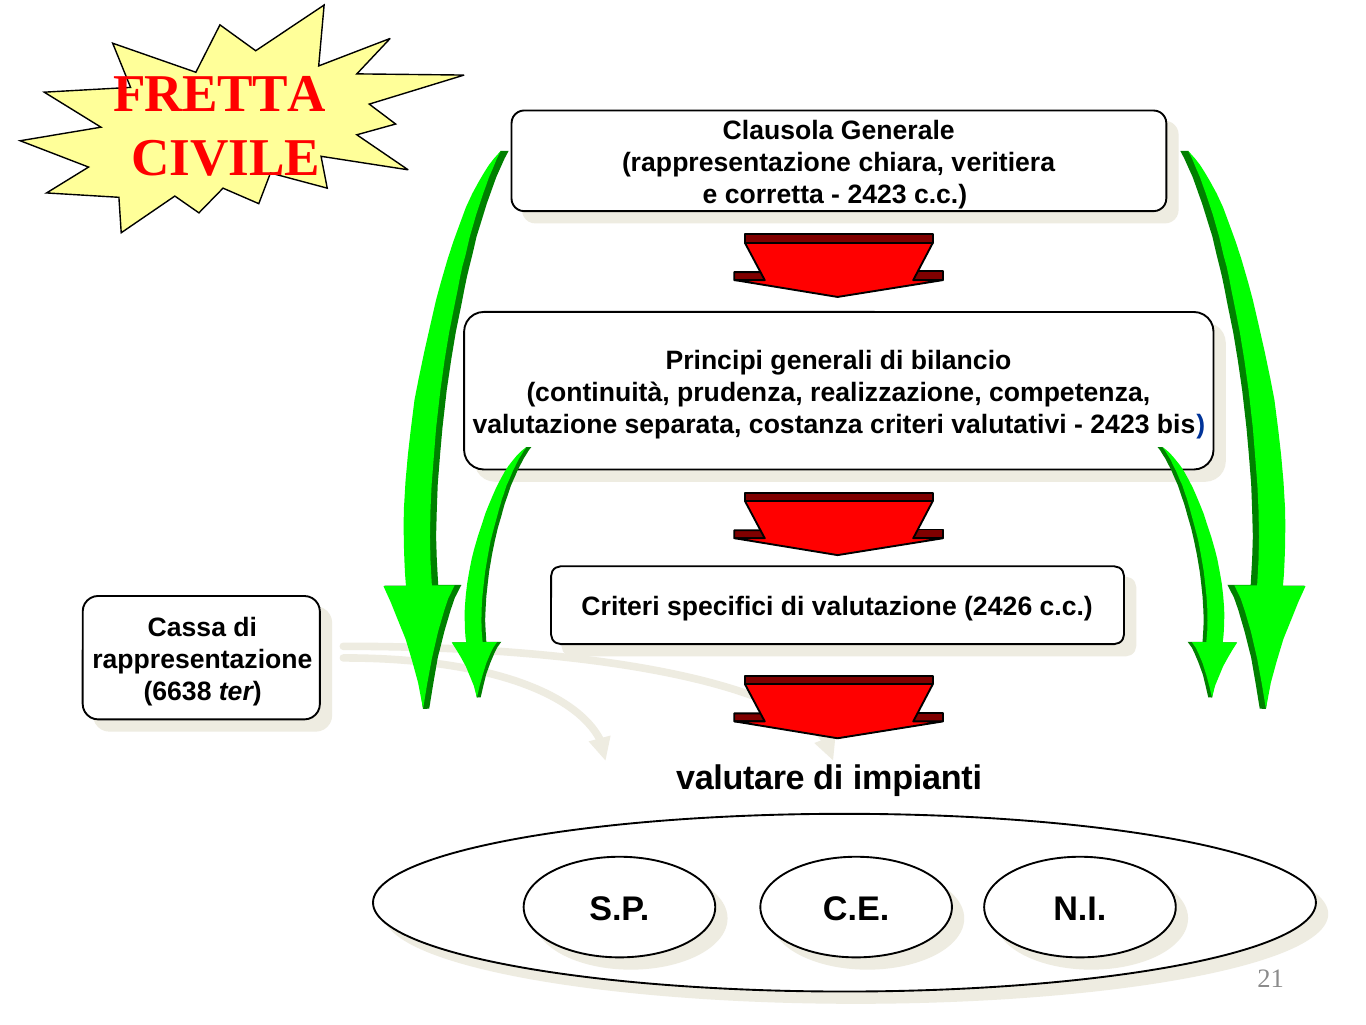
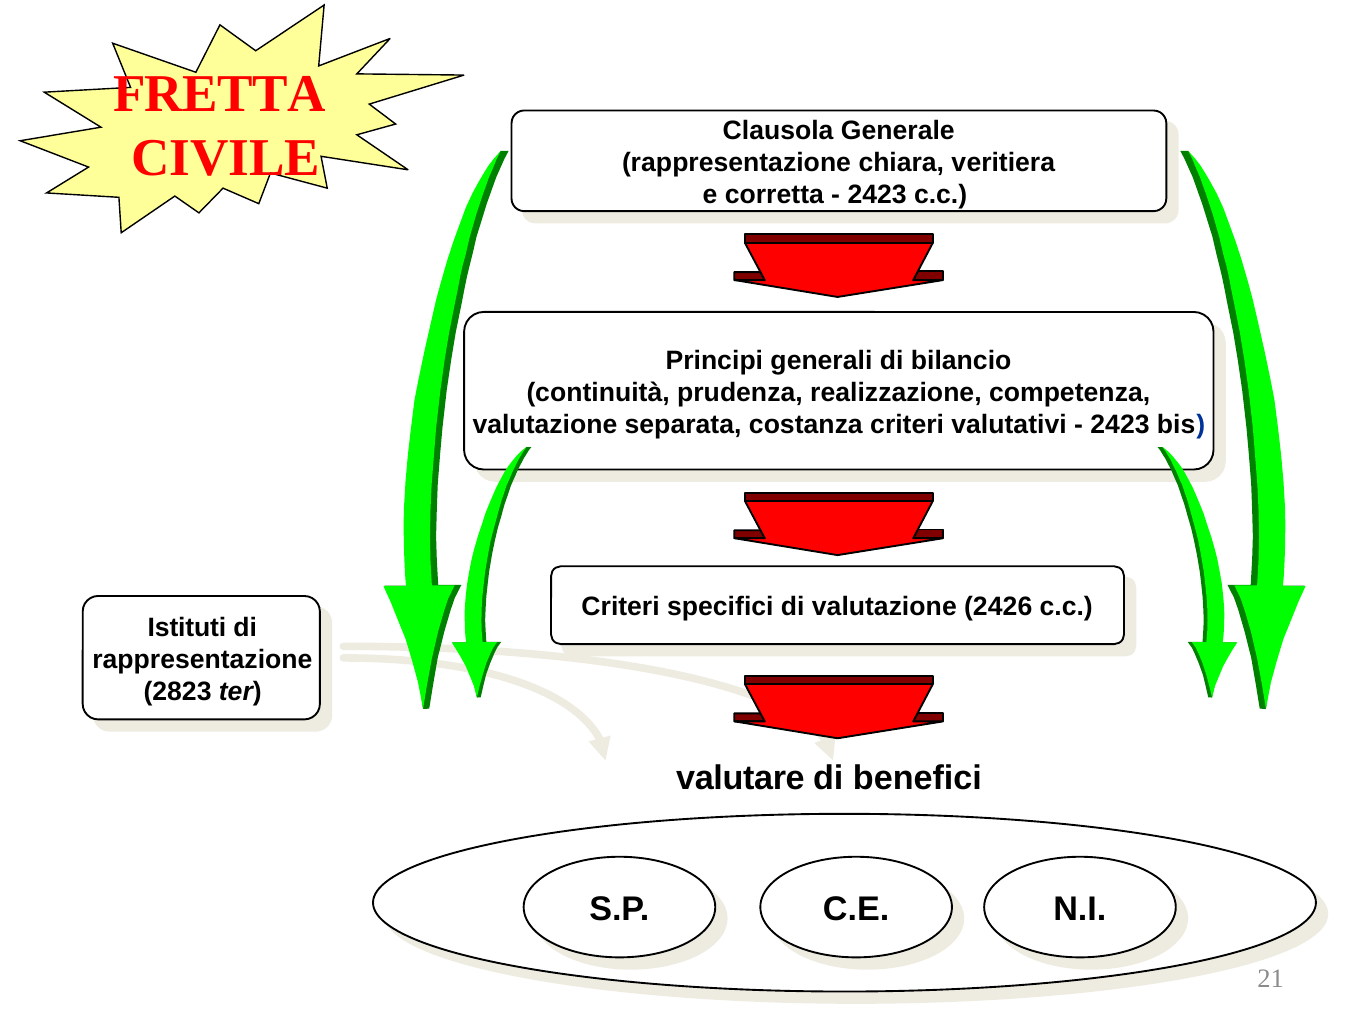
Cassa: Cassa -> Istituti
6638: 6638 -> 2823
impianti: impianti -> benefici
